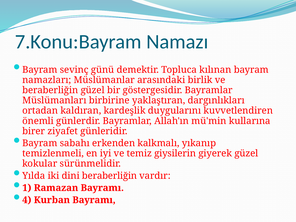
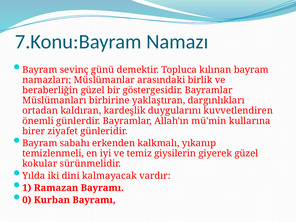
dini beraberliğin: beraberliğin -> kalmayacak
4: 4 -> 0
